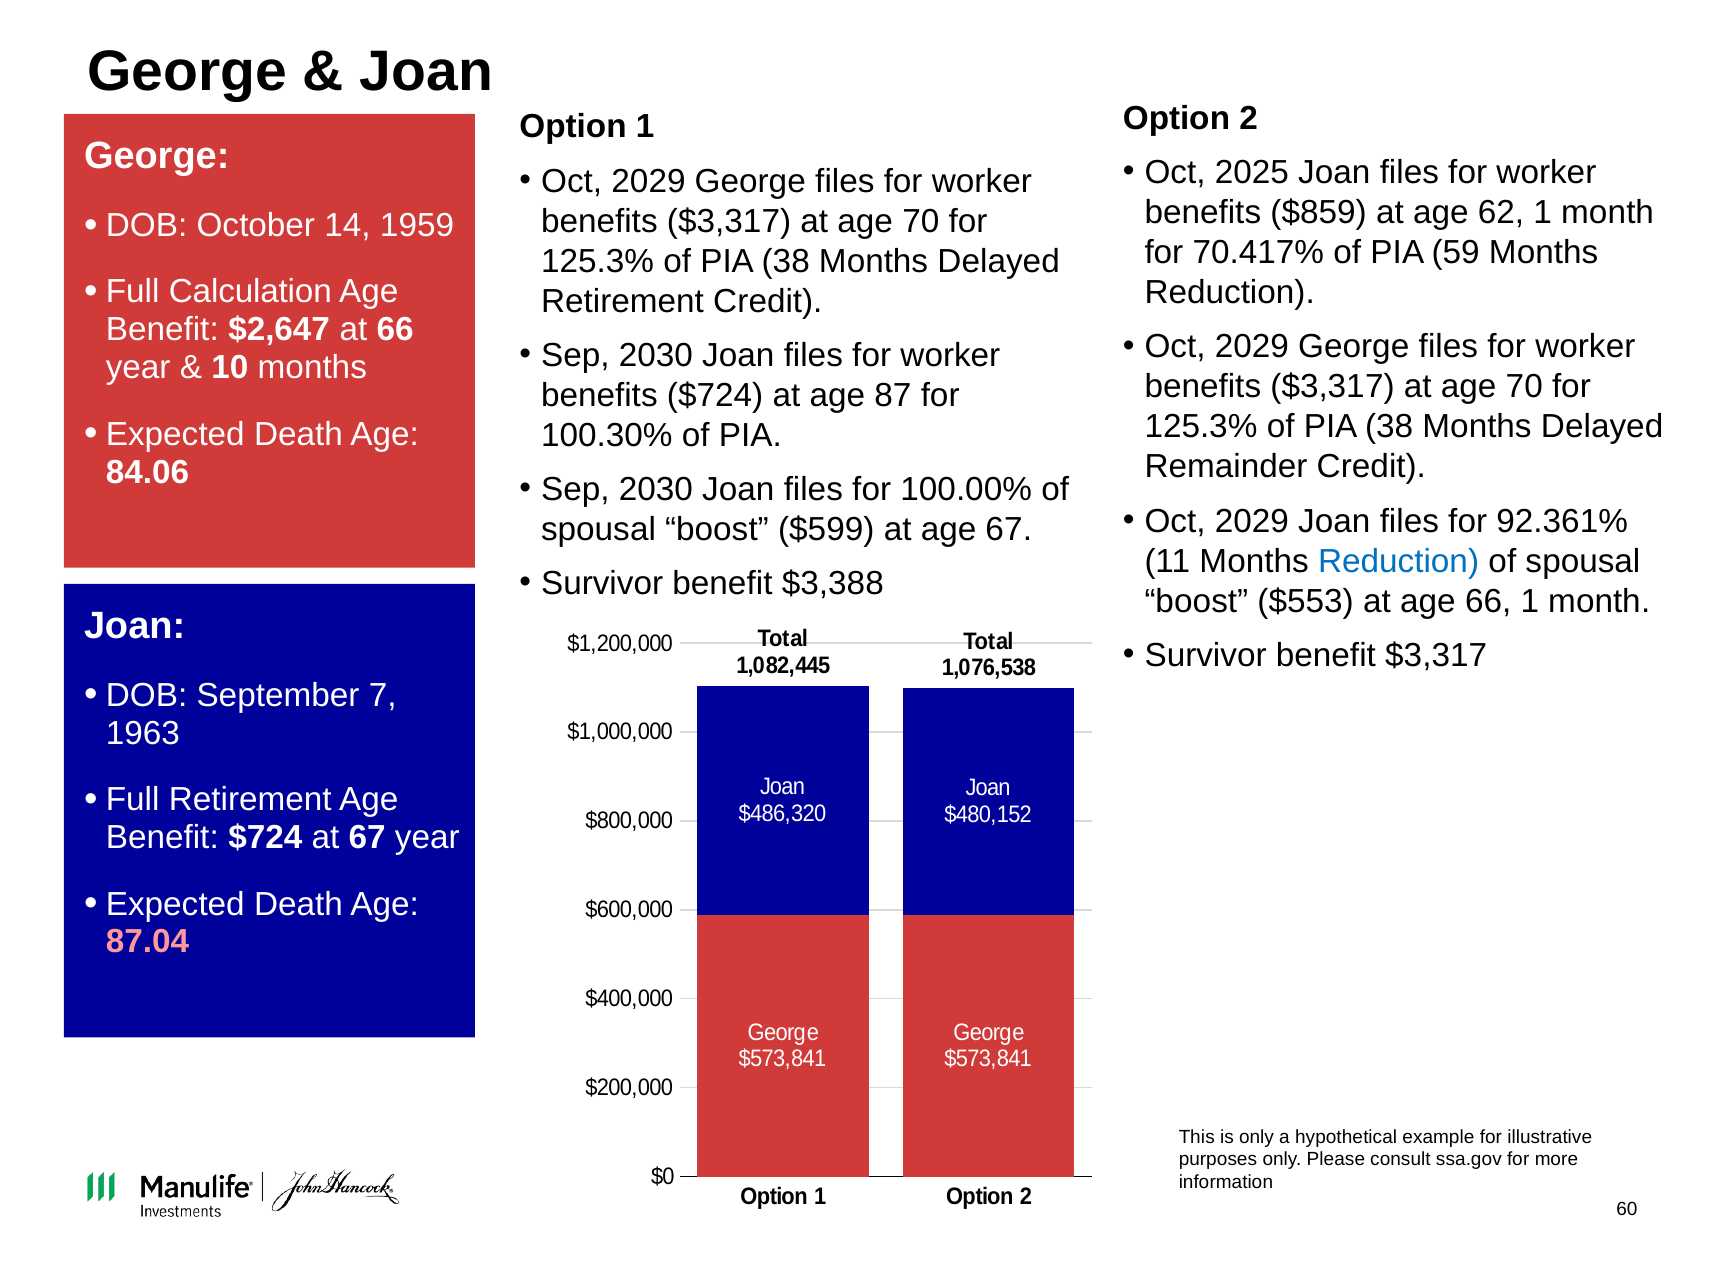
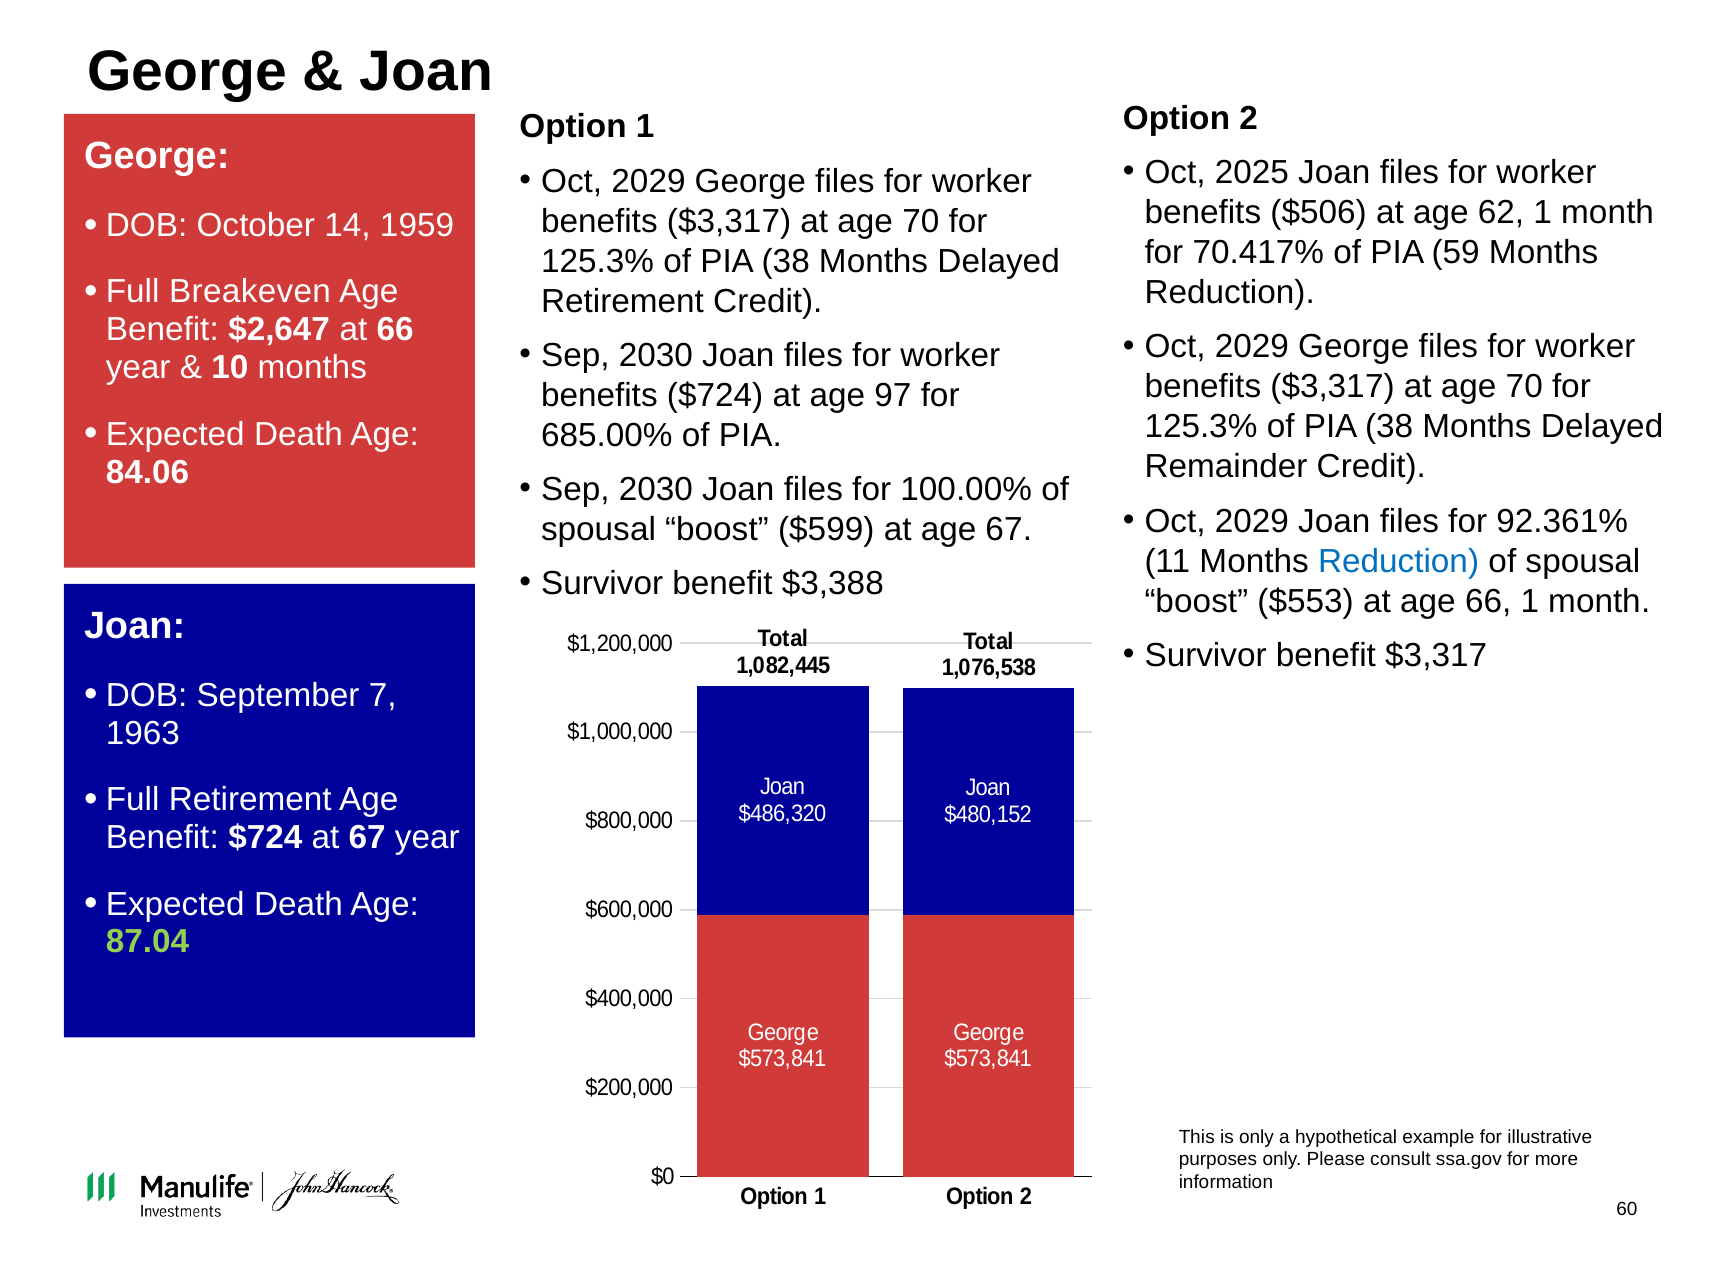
$859: $859 -> $506
Calculation: Calculation -> Breakeven
87: 87 -> 97
100.30%: 100.30% -> 685.00%
87.04 colour: pink -> light green
